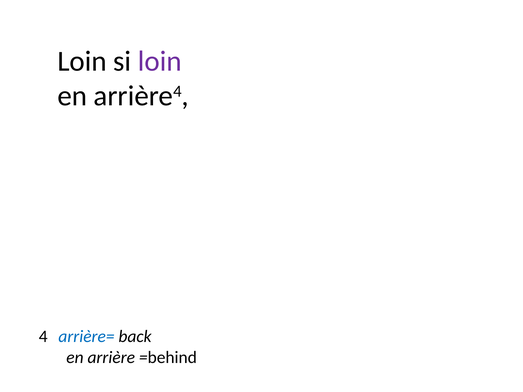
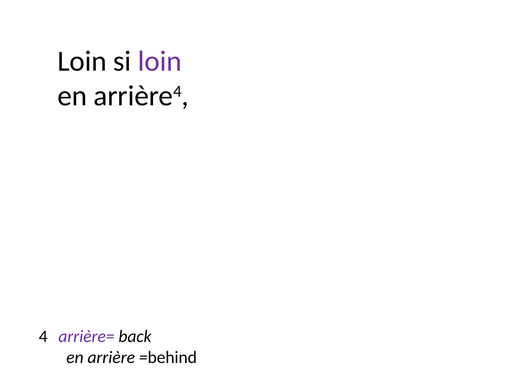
arrière= colour: blue -> purple
